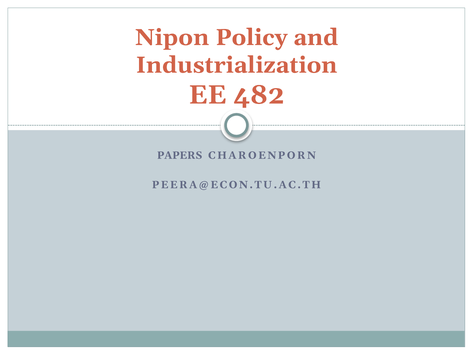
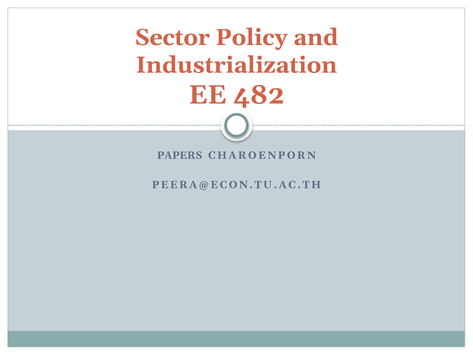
Nipon: Nipon -> Sector
